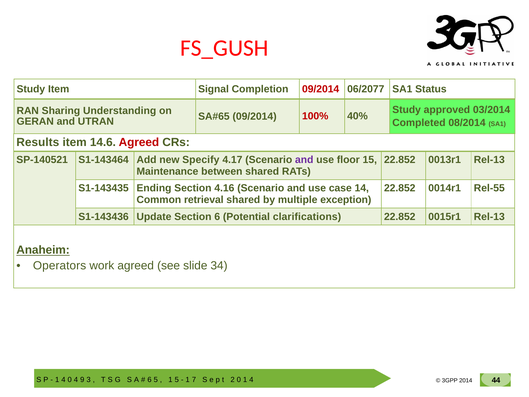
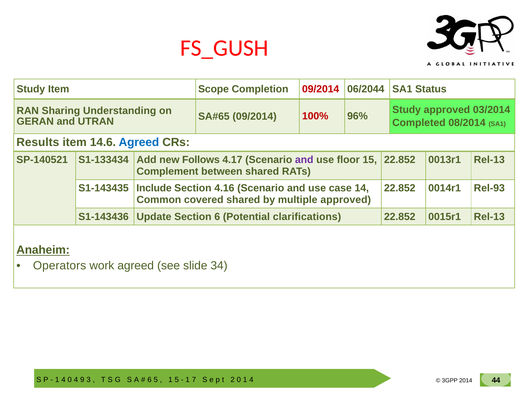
Signal: Signal -> Scope
06/2077: 06/2077 -> 06/2044
40%: 40% -> 96%
Agreed at (139, 142) colour: red -> blue
S1-143464: S1-143464 -> S1-133434
Specify: Specify -> Follows
Maintenance: Maintenance -> Complement
Ending: Ending -> Include
Rel-55: Rel-55 -> Rel-93
retrieval: retrieval -> covered
exception at (346, 200): exception -> approved
